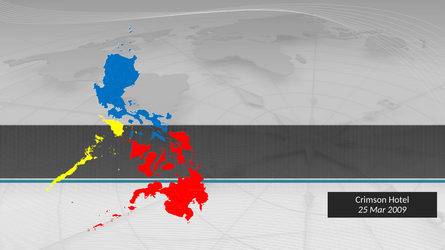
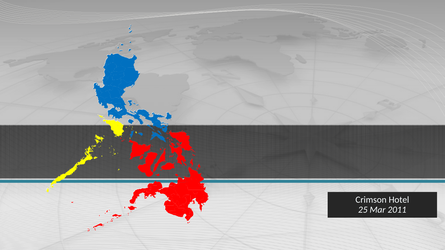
2009: 2009 -> 2011
